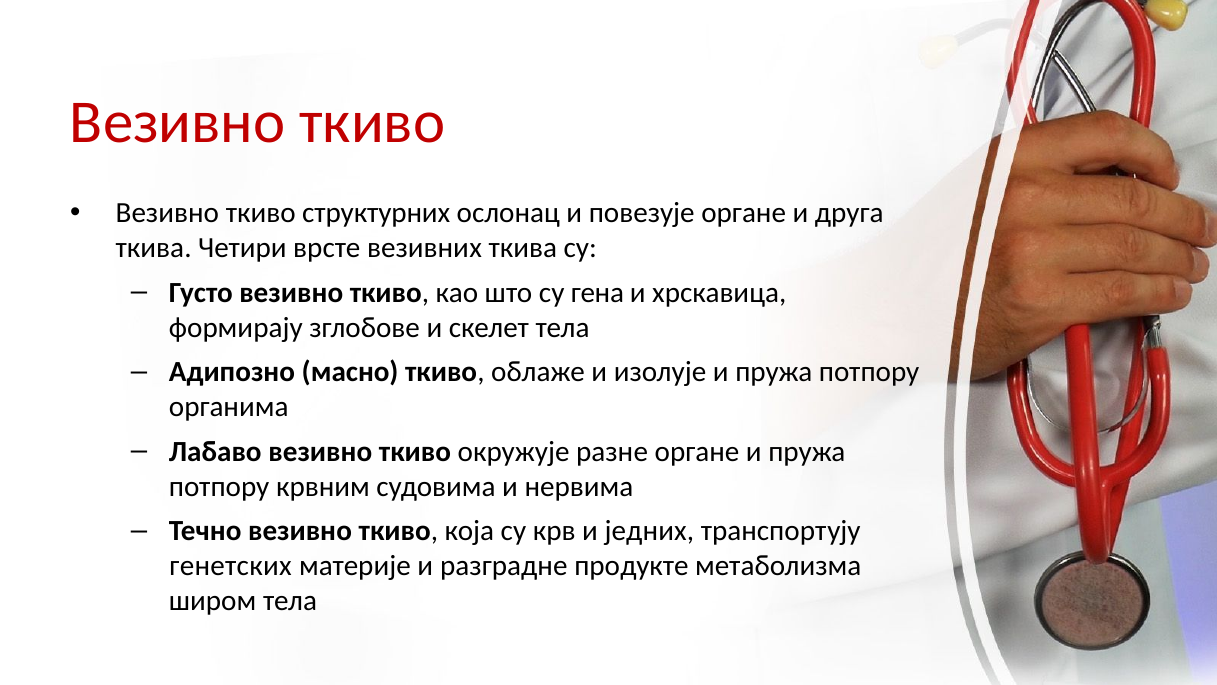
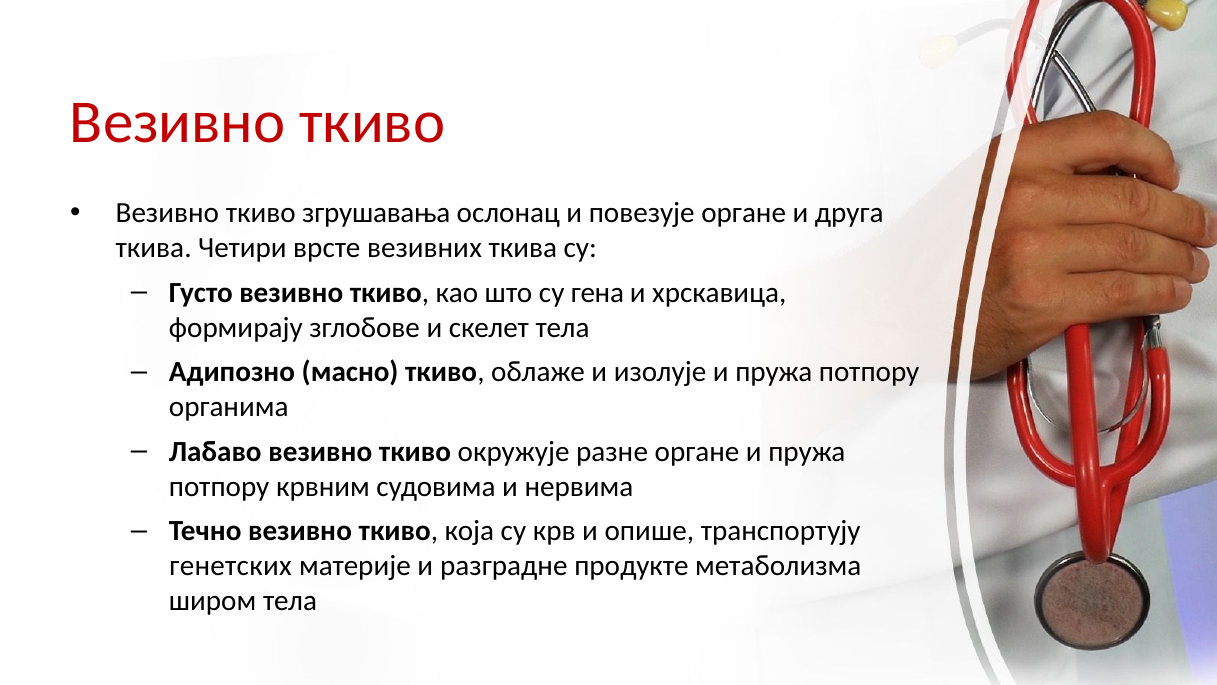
структурних: структурних -> згрушавања
једних: једних -> опише
